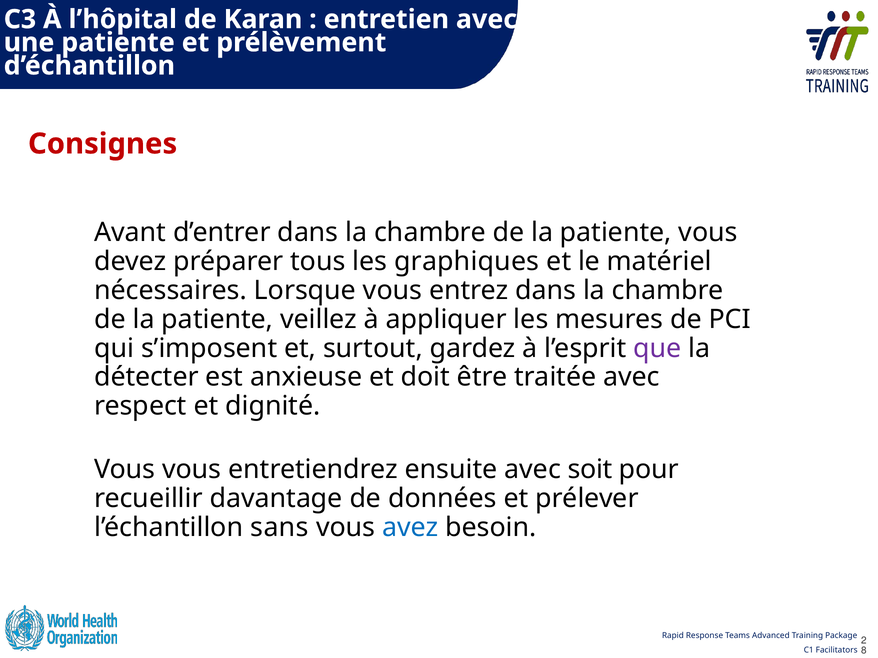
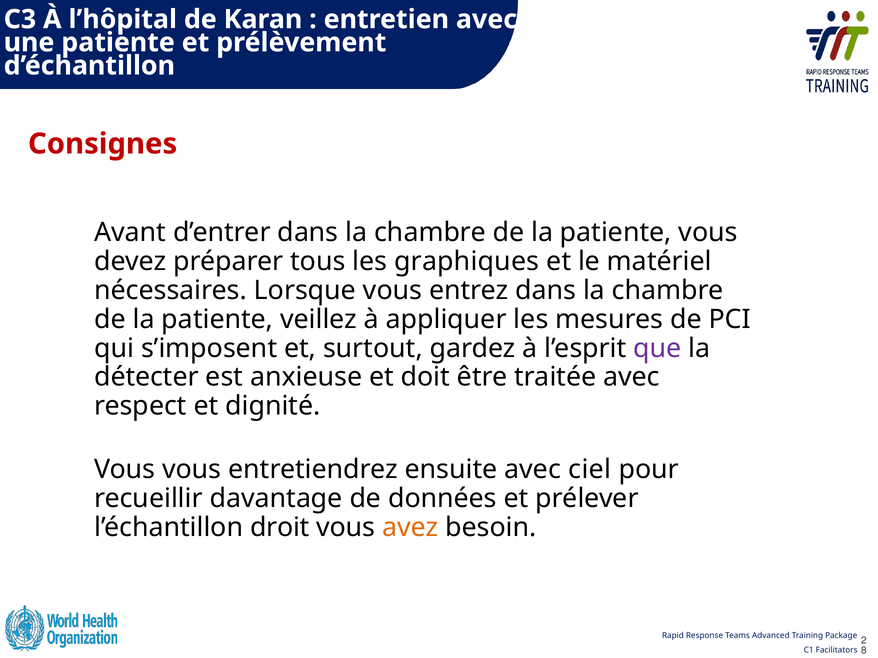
soit: soit -> ciel
sans: sans -> droit
avez colour: blue -> orange
